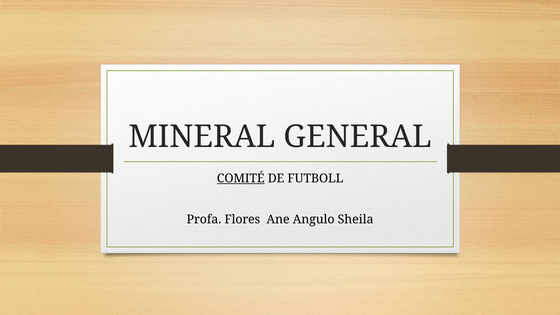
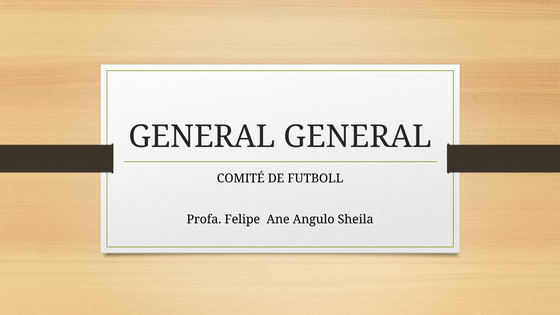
MINERAL at (202, 137): MINERAL -> GENERAL
COMITÉ underline: present -> none
Flores: Flores -> Felipe
